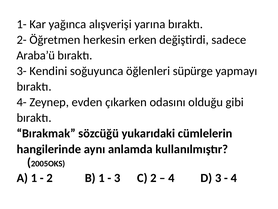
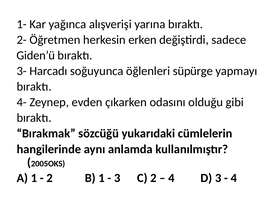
Araba’ü: Araba’ü -> Giden’ü
Kendini: Kendini -> Harcadı
